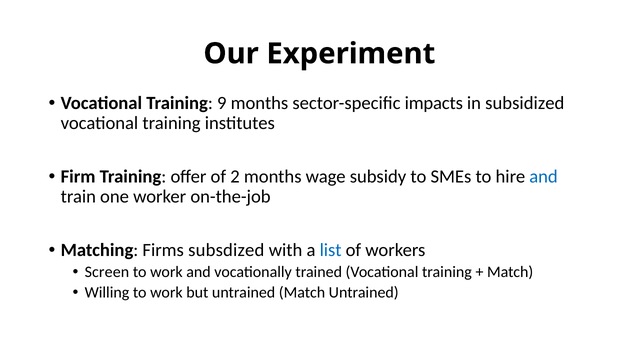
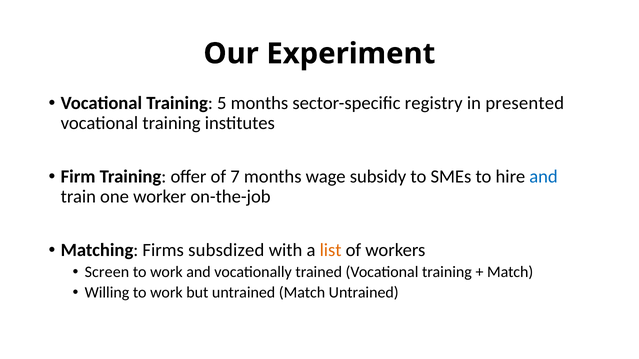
9: 9 -> 5
impacts: impacts -> registry
subsidized: subsidized -> presented
2: 2 -> 7
list colour: blue -> orange
